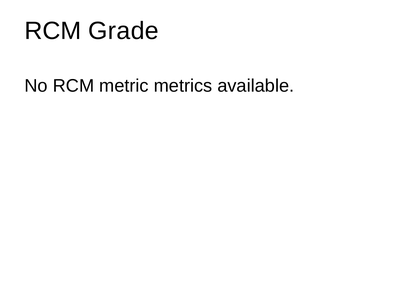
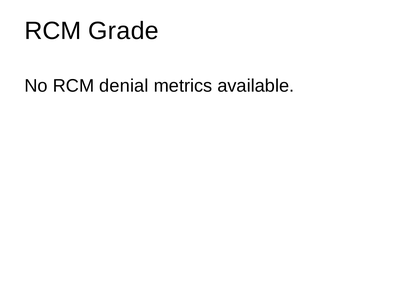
metric: metric -> denial
